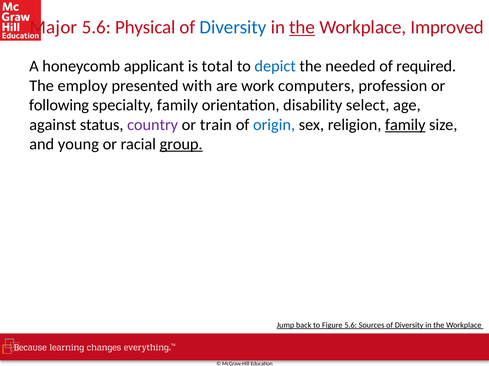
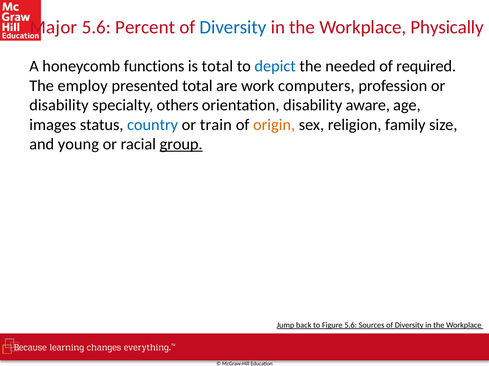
Physical: Physical -> Percent
the at (302, 27) underline: present -> none
Improved: Improved -> Physically
applicant: applicant -> functions
presented with: with -> total
following at (59, 105): following -> disability
specialty family: family -> others
select: select -> aware
against: against -> images
country colour: purple -> blue
origin colour: blue -> orange
family at (405, 125) underline: present -> none
